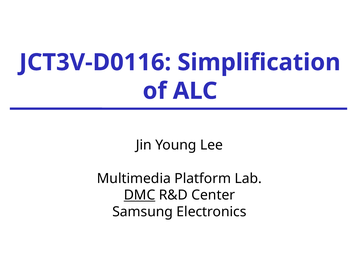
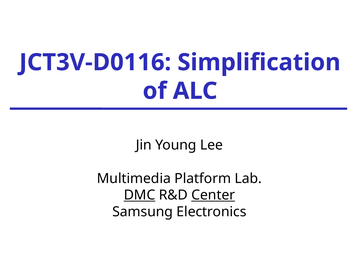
Center underline: none -> present
